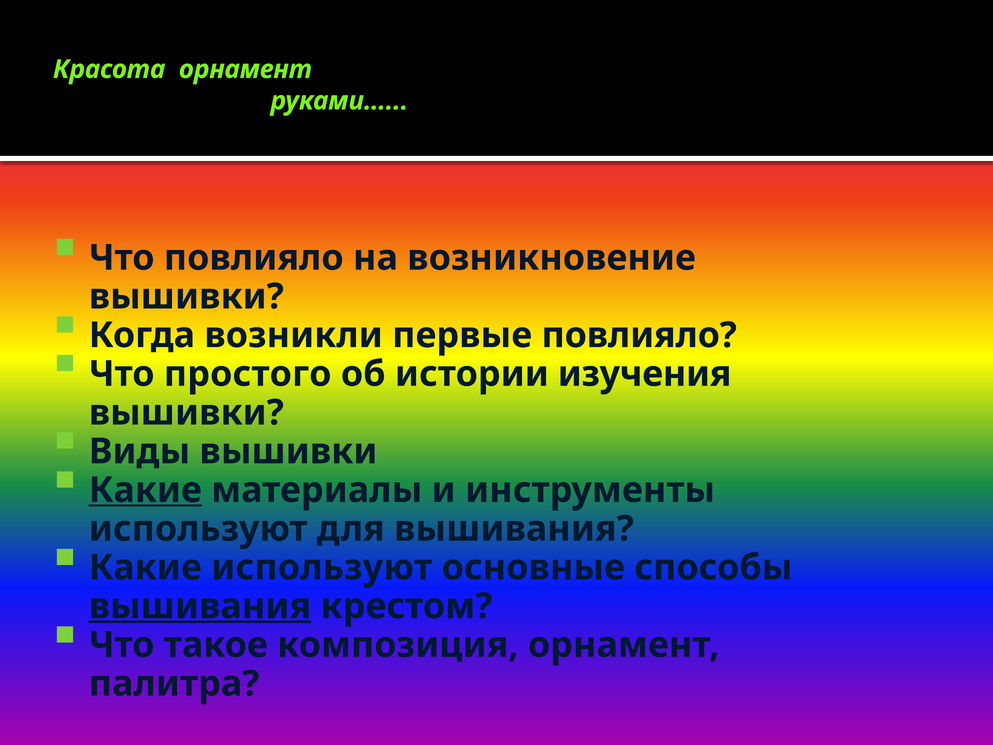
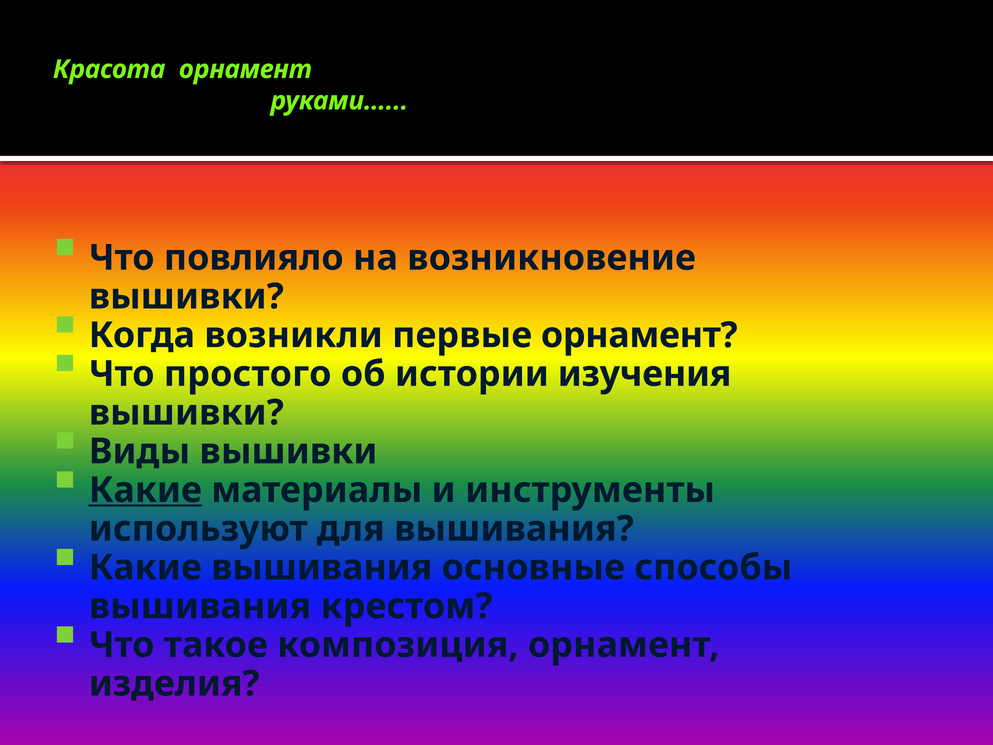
первые повлияло: повлияло -> орнамент
Какие используют: используют -> вышивания
вышивания at (200, 606) underline: present -> none
палитра: палитра -> изделия
